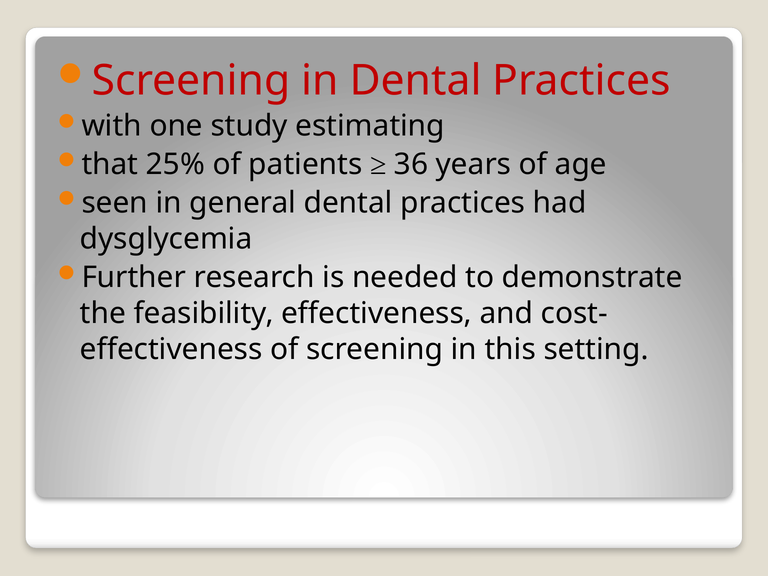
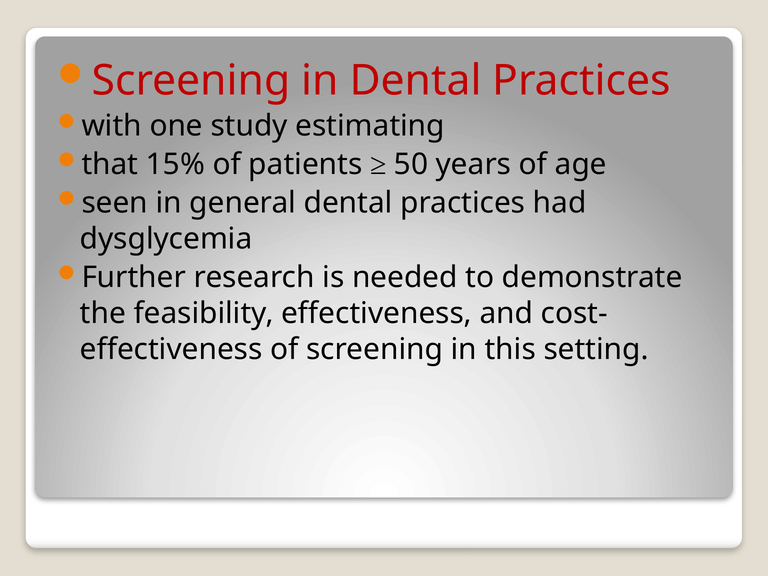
25%: 25% -> 15%
36: 36 -> 50
